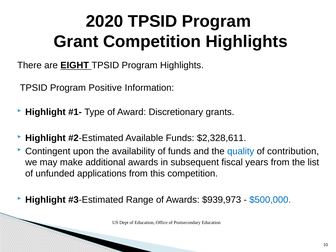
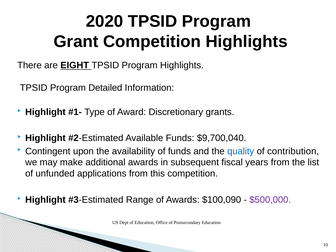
Positive: Positive -> Detailed
$2,328,611: $2,328,611 -> $9,700,040
$939,973: $939,973 -> $100,090
$500,000 colour: blue -> purple
